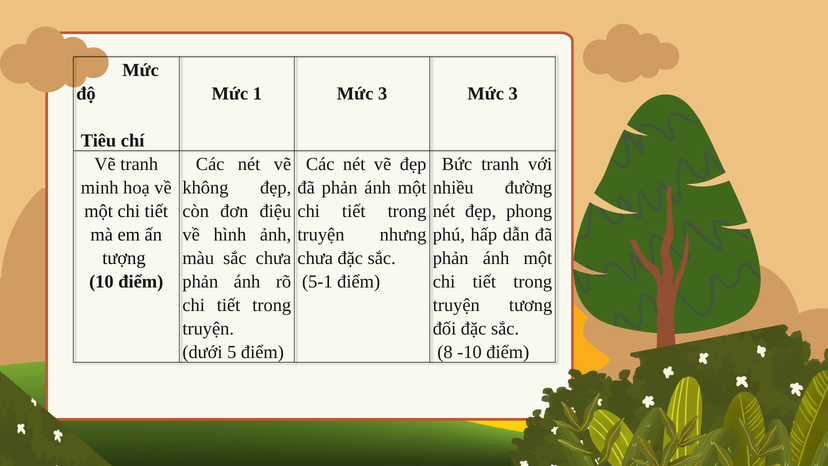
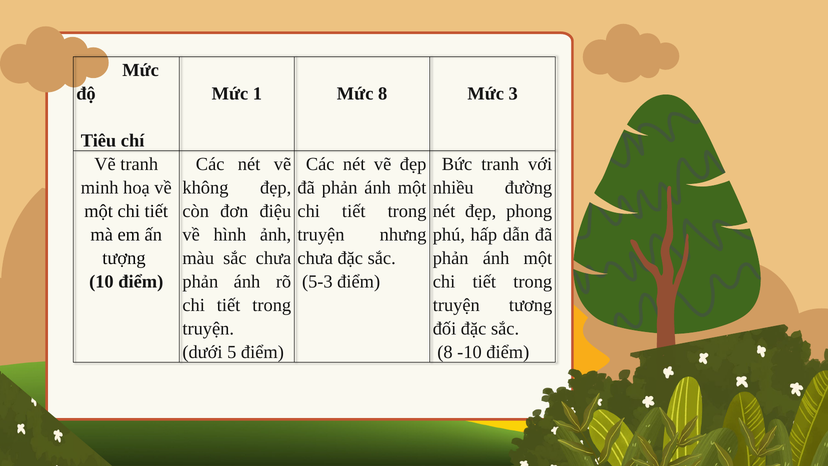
1 Mức 3: 3 -> 8
5-1: 5-1 -> 5-3
